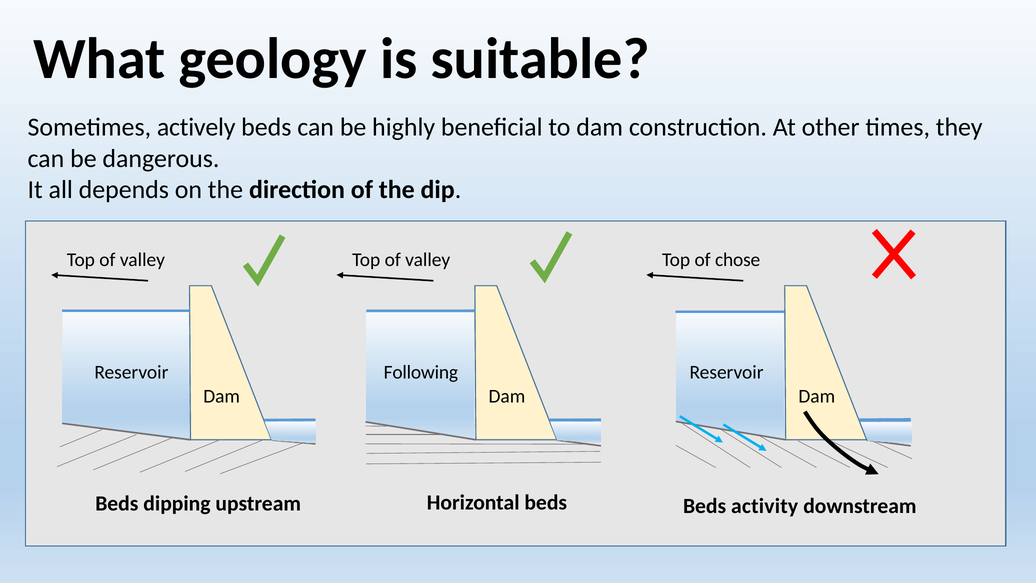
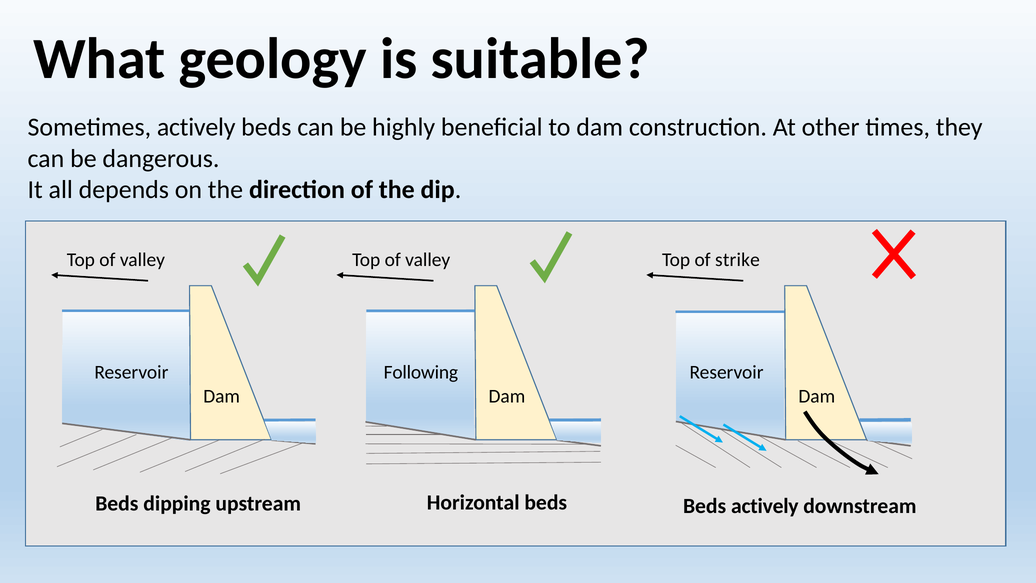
chose: chose -> strike
Beds activity: activity -> actively
